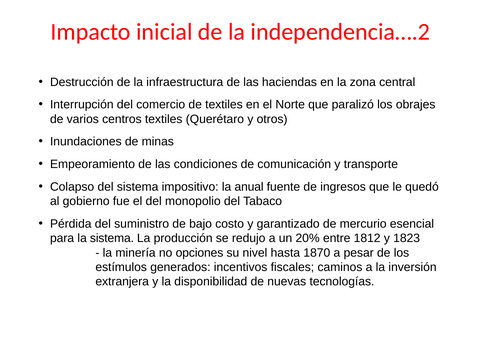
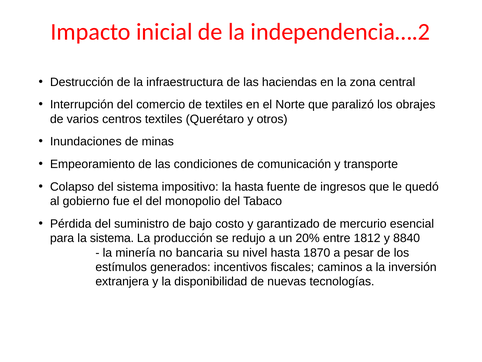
la anual: anual -> hasta
1823: 1823 -> 8840
opciones: opciones -> bancaria
